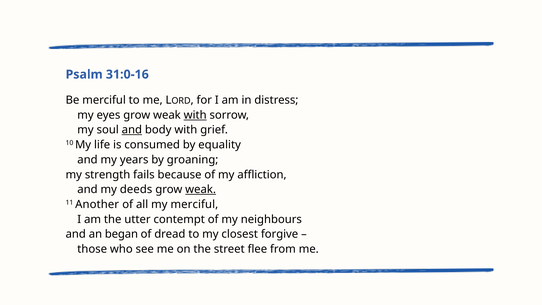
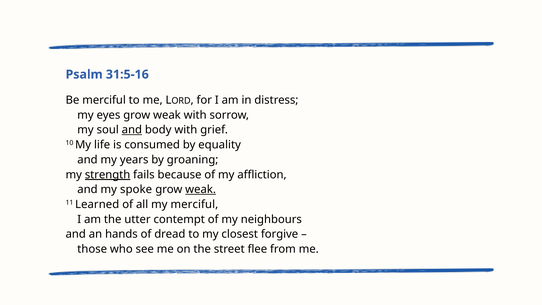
31:0-16: 31:0-16 -> 31:5-16
with at (195, 115) underline: present -> none
strength underline: none -> present
deeds: deeds -> spoke
Another: Another -> Learned
began: began -> hands
